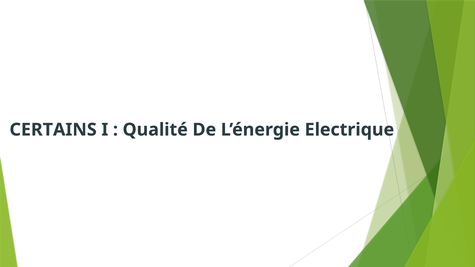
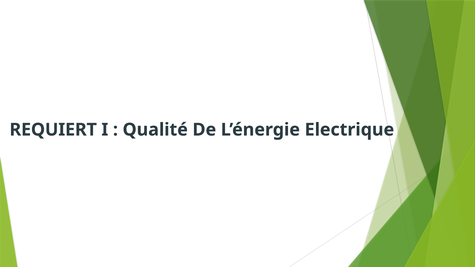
CERTAINS: CERTAINS -> REQUIERT
